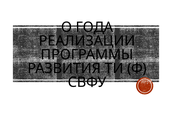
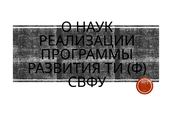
ГОДА: ГОДА -> НАУК
